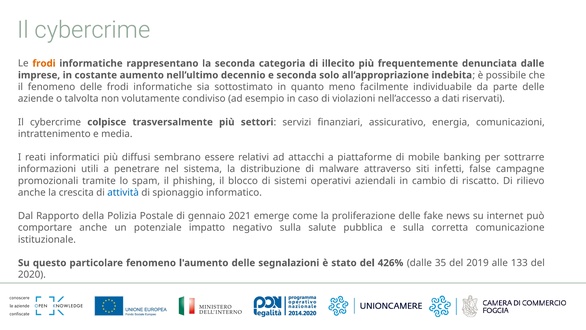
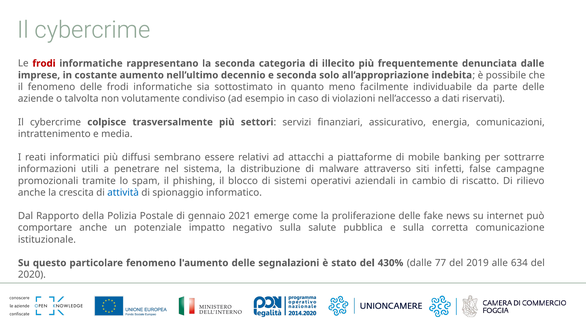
frodi at (44, 63) colour: orange -> red
426%: 426% -> 430%
35: 35 -> 77
133: 133 -> 634
